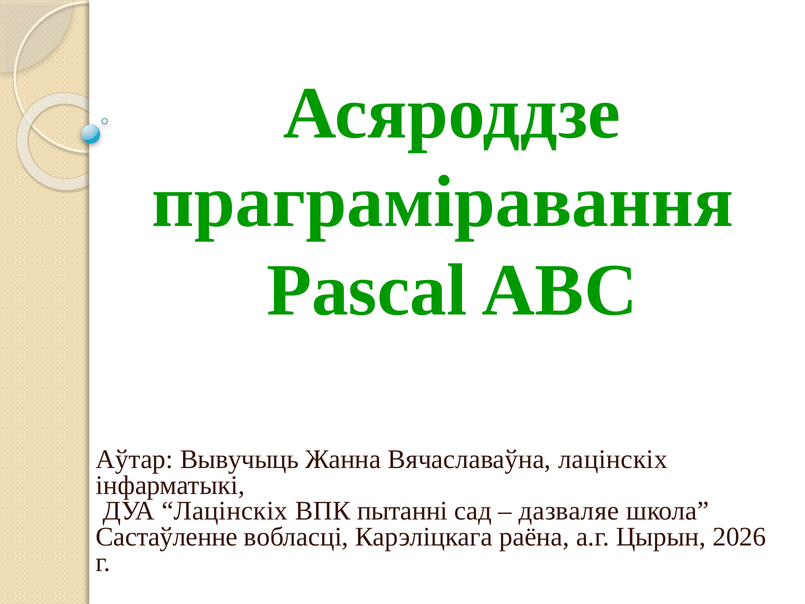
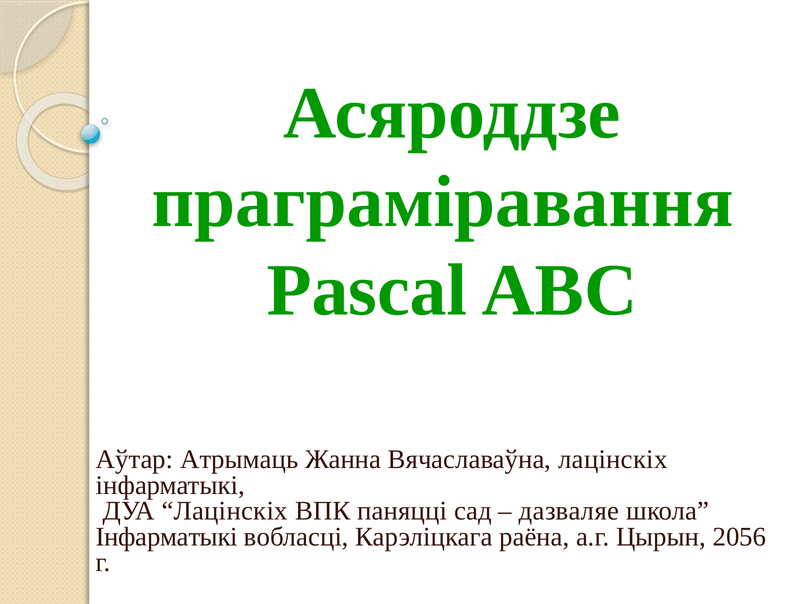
Вывучыць: Вывучыць -> Атрымаць
пытанні: пытанні -> паняцці
Састаўленне at (167, 537): Састаўленне -> Інфарматыкі
2026: 2026 -> 2056
